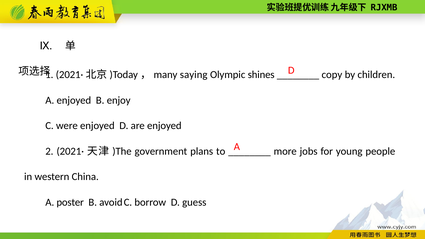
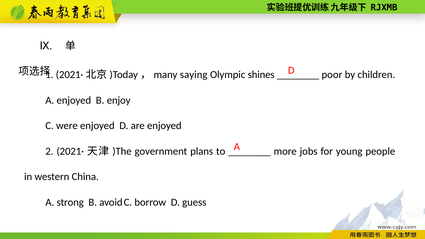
copy: copy -> poor
poster: poster -> strong
